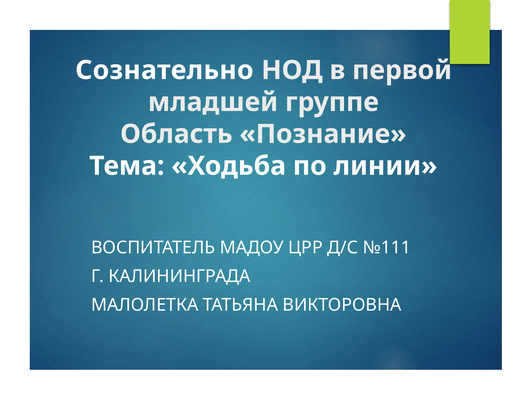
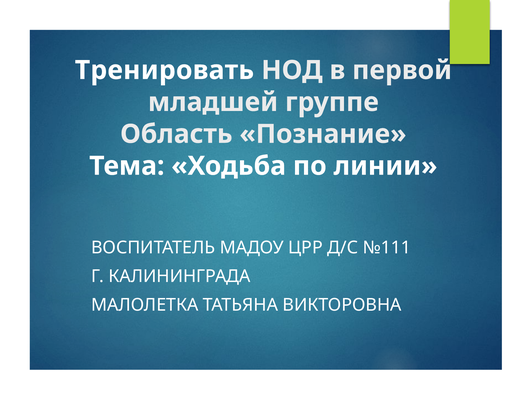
Сознательно: Сознательно -> Тренировать
